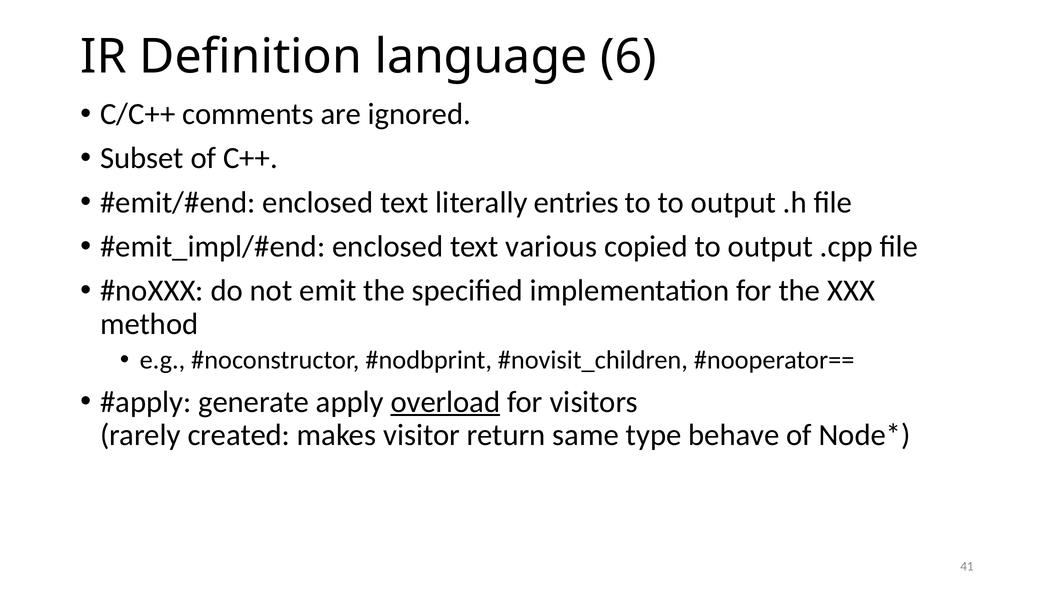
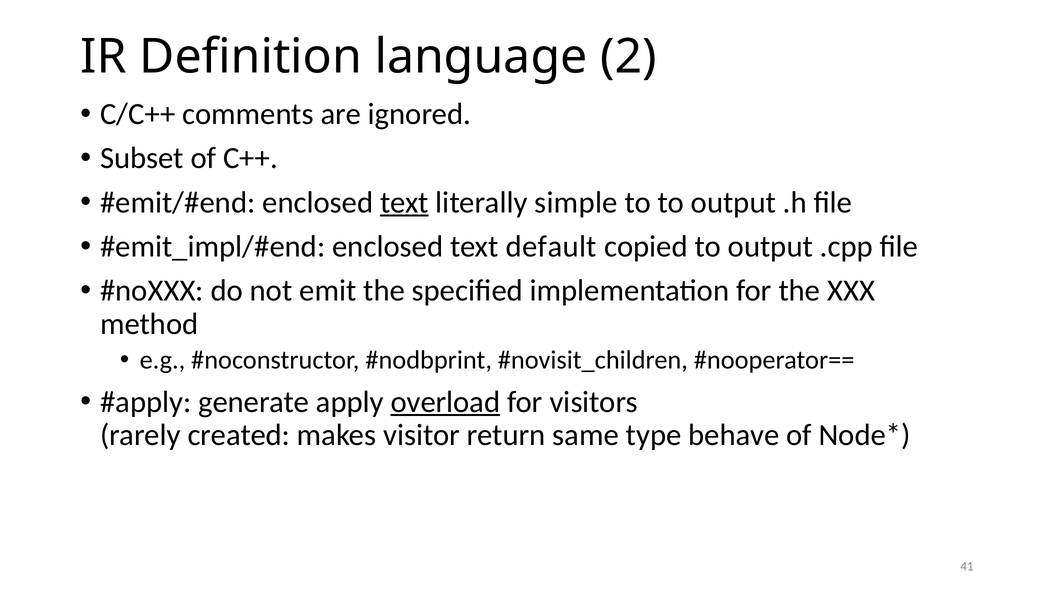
6: 6 -> 2
text at (404, 202) underline: none -> present
entries: entries -> simple
various: various -> default
